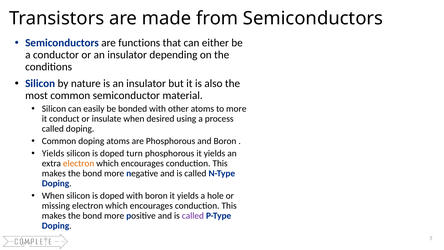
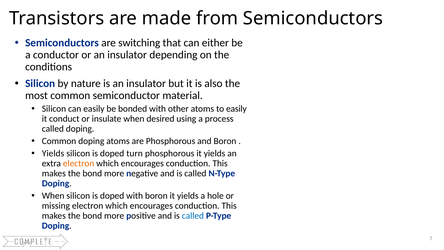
functions: functions -> switching
to more: more -> easily
called at (193, 216) colour: purple -> blue
